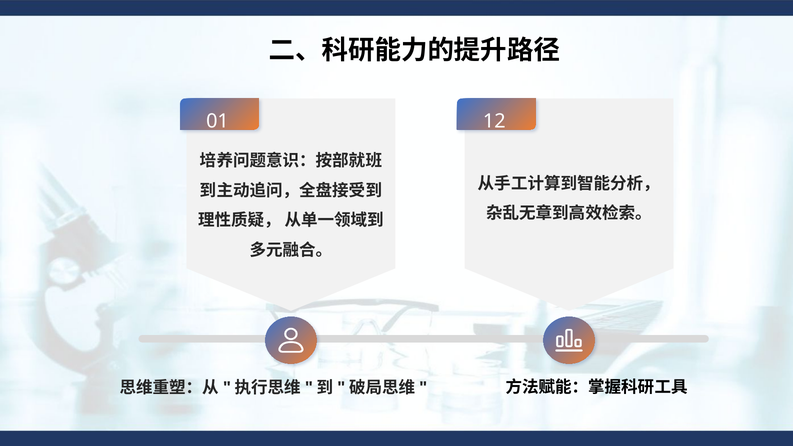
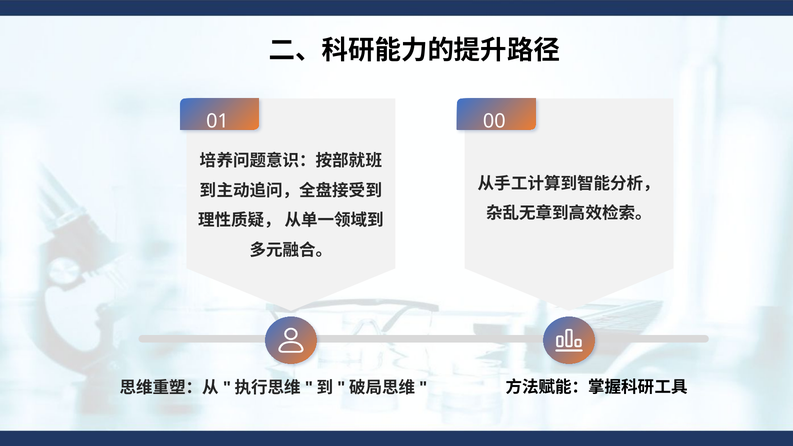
12: 12 -> 00
